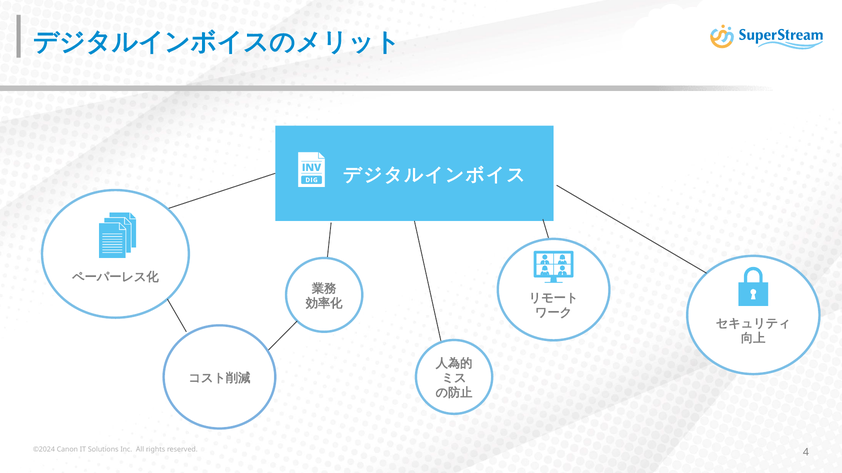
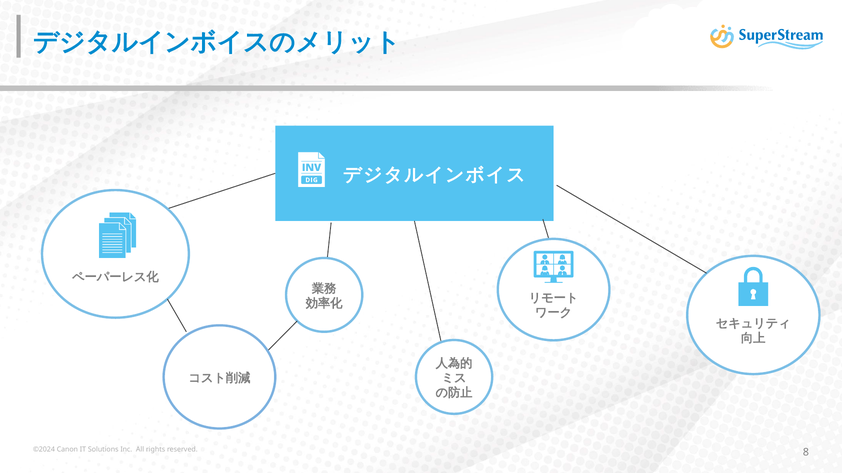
4: 4 -> 8
